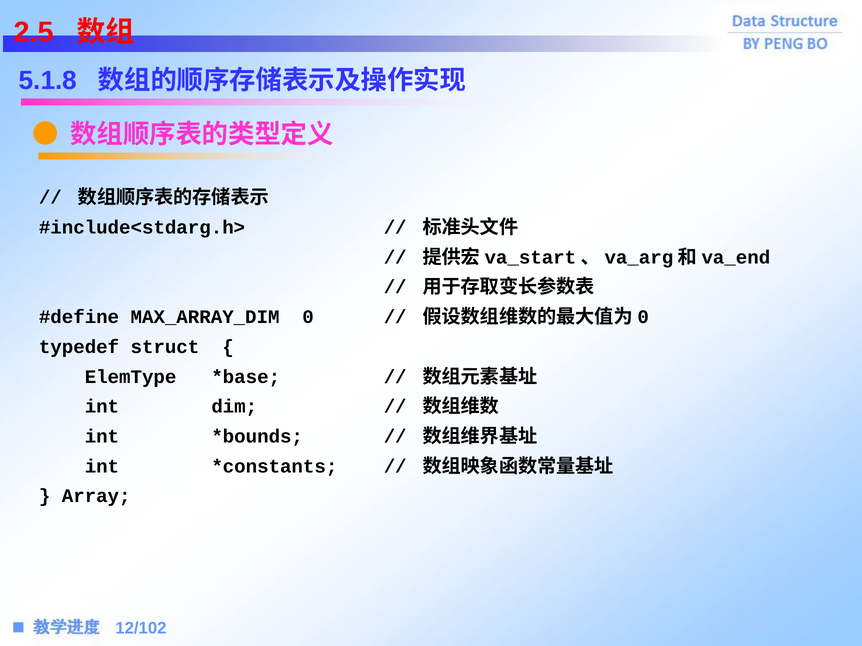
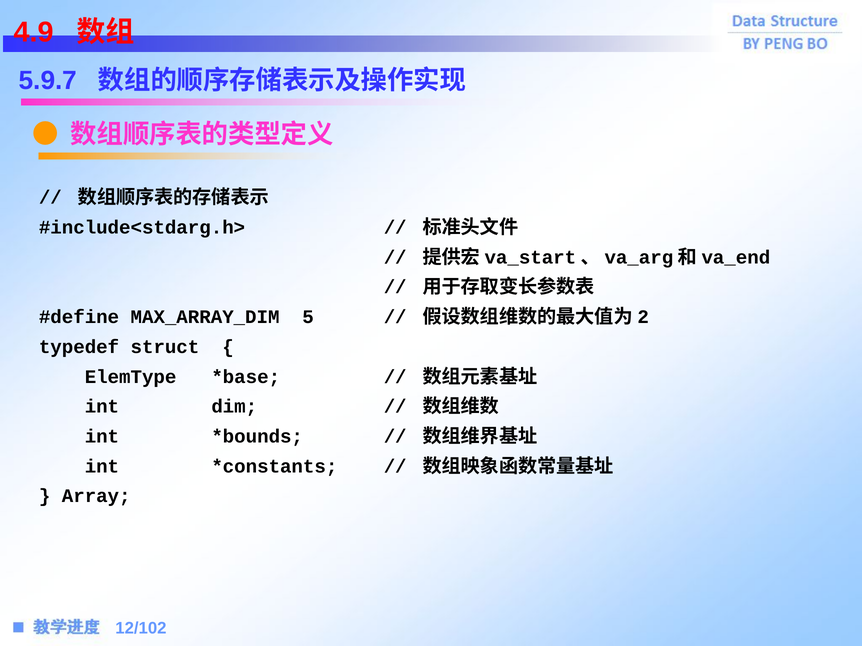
2.5: 2.5 -> 4.9
5.1.8: 5.1.8 -> 5.9.7
MAX_ARRAY_DIM 0: 0 -> 5
0 at (643, 317): 0 -> 2
